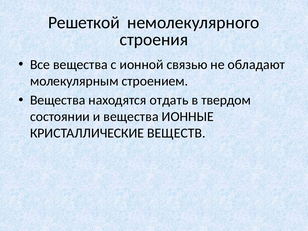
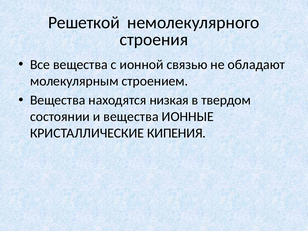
отдать: отдать -> низкая
ВЕЩЕСТВ: ВЕЩЕСТВ -> КИПЕНИЯ
